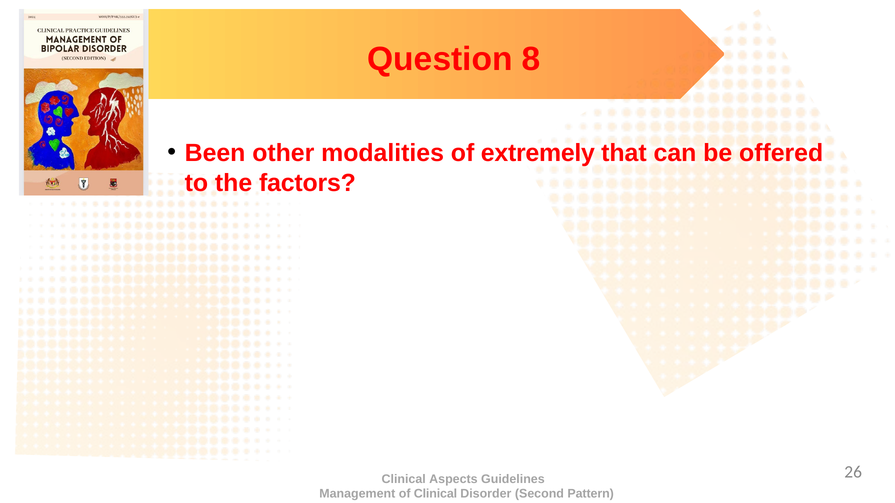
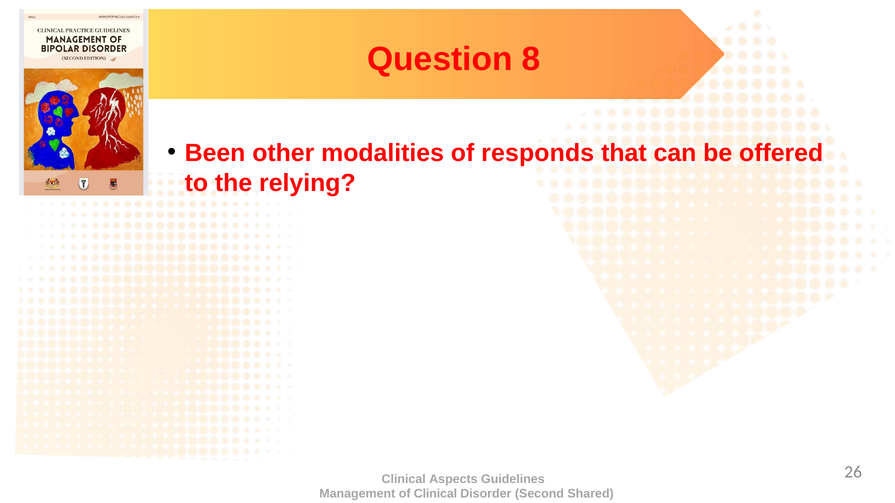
extremely: extremely -> responds
factors: factors -> relying
Pattern: Pattern -> Shared
